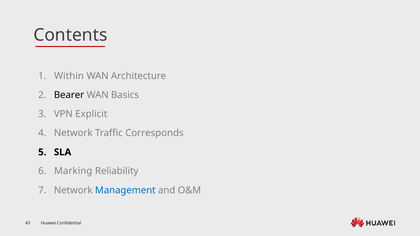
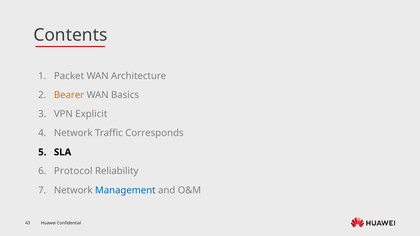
Within: Within -> Packet
Bearer colour: black -> orange
Marking: Marking -> Protocol
